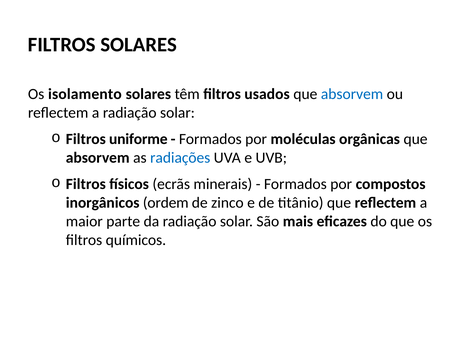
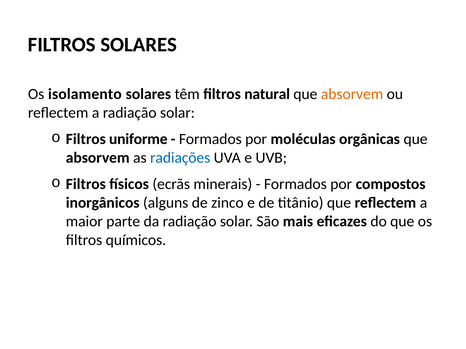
usados: usados -> natural
absorvem at (352, 94) colour: blue -> orange
ordem: ordem -> alguns
